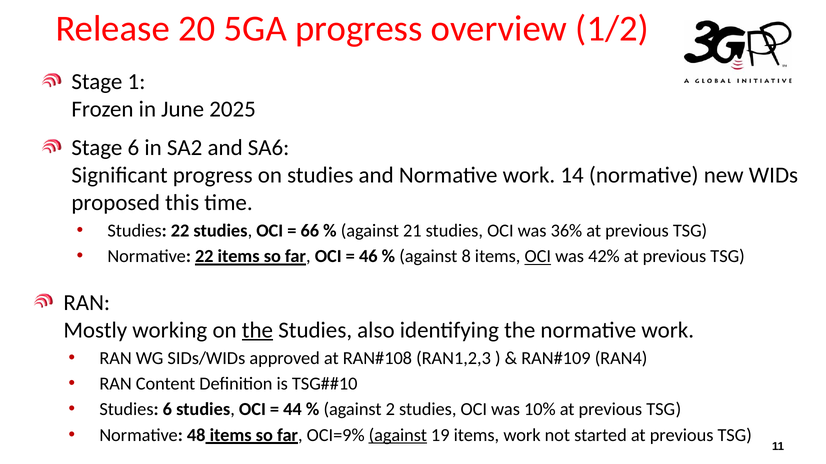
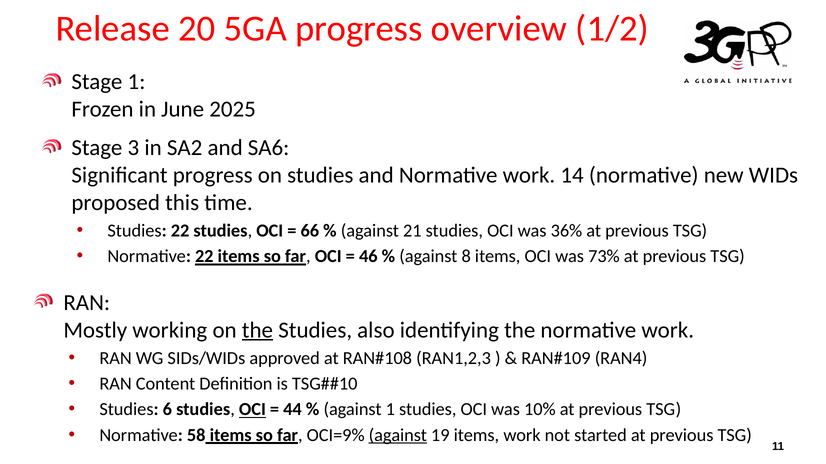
Stage 6: 6 -> 3
OCI at (538, 257) underline: present -> none
42%: 42% -> 73%
OCI at (252, 410) underline: none -> present
against 2: 2 -> 1
48: 48 -> 58
